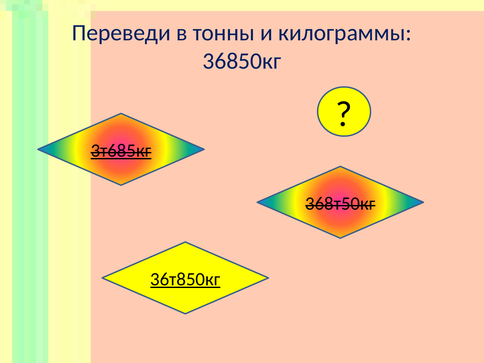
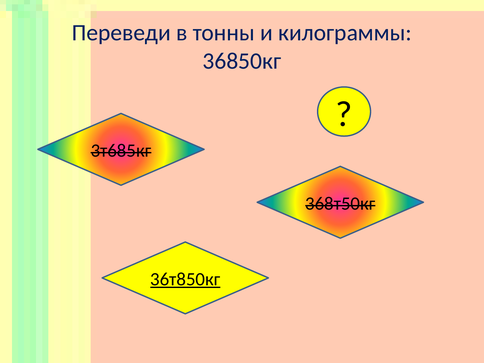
3т685кг underline: present -> none
